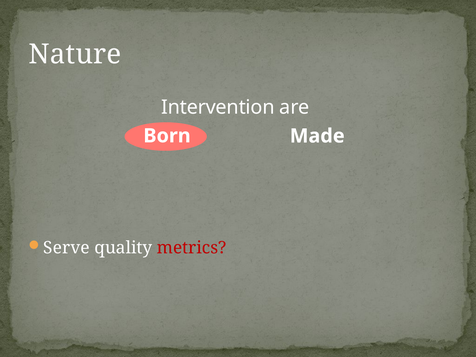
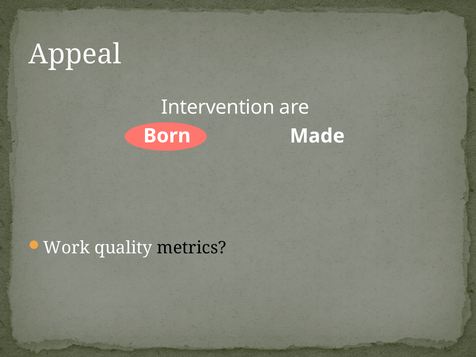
Nature: Nature -> Appeal
Serve: Serve -> Work
metrics colour: red -> black
